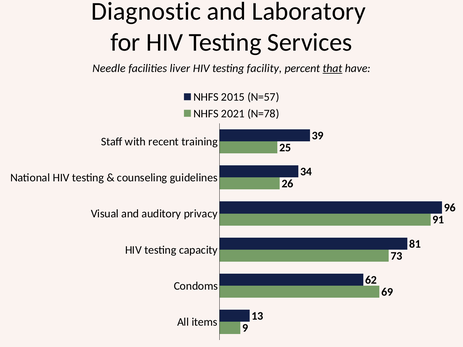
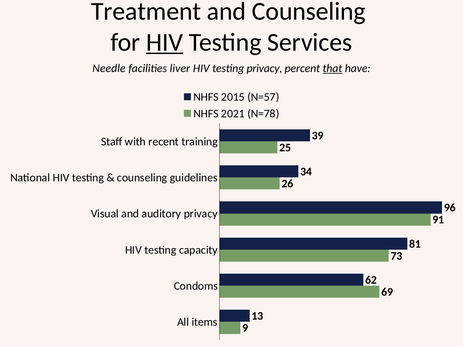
Diagnostic: Diagnostic -> Treatment
and Laboratory: Laboratory -> Counseling
HIV at (165, 42) underline: none -> present
testing facility: facility -> privacy
